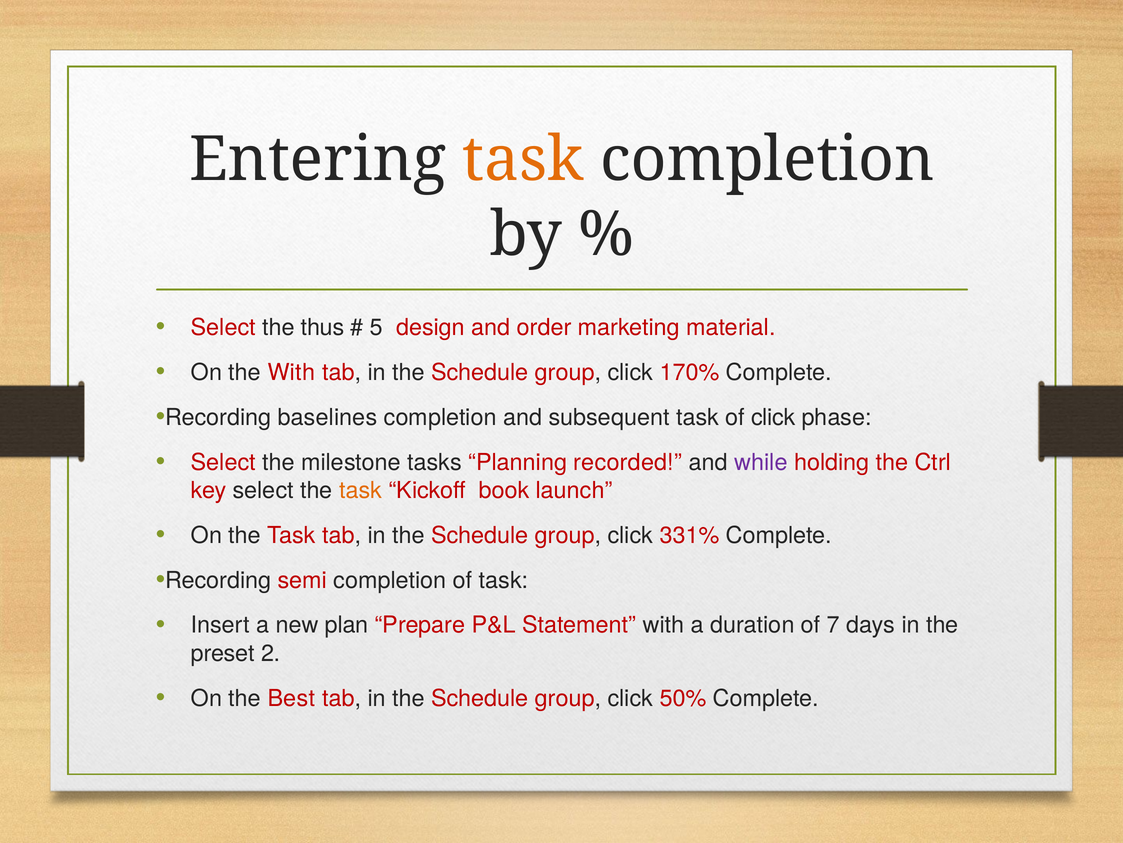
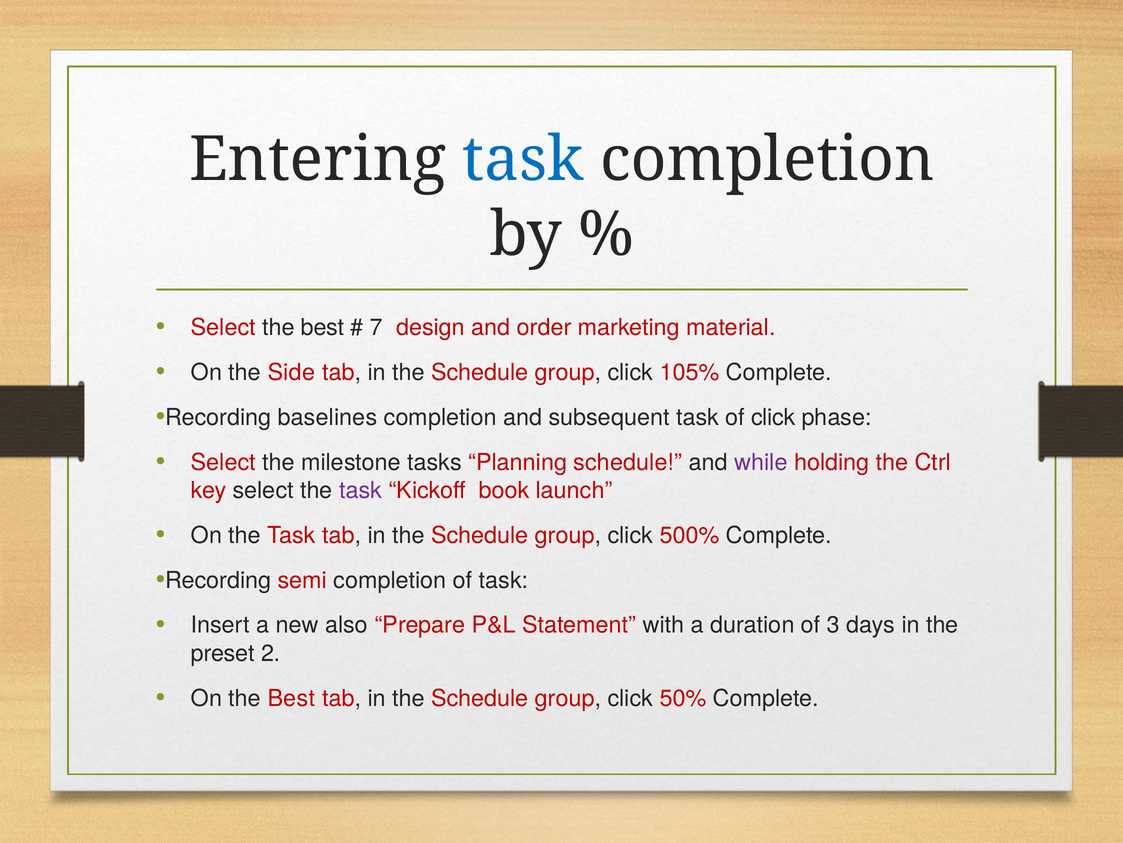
task at (523, 159) colour: orange -> blue
Select the thus: thus -> best
5: 5 -> 7
the With: With -> Side
170%: 170% -> 105%
Planning recorded: recorded -> schedule
task at (360, 490) colour: orange -> purple
331%: 331% -> 500%
plan: plan -> also
7: 7 -> 3
